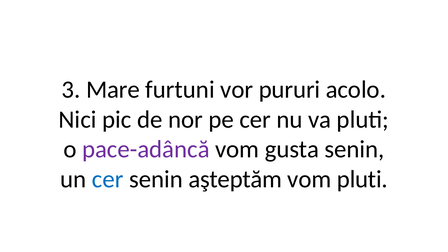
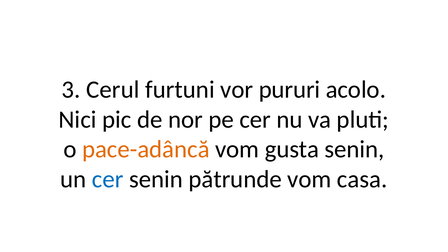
Mare: Mare -> Cerul
pace-adâncă colour: purple -> orange
aşteptăm: aşteptăm -> pătrunde
vom pluti: pluti -> casa
